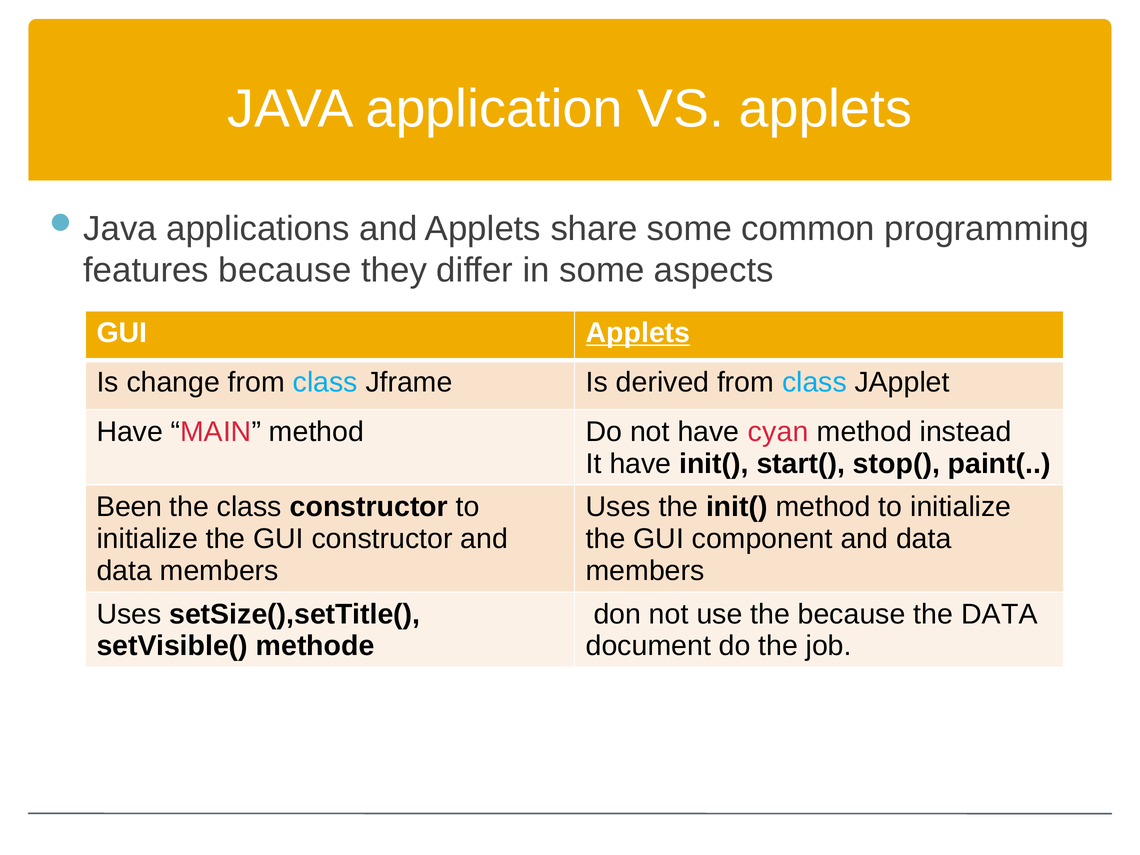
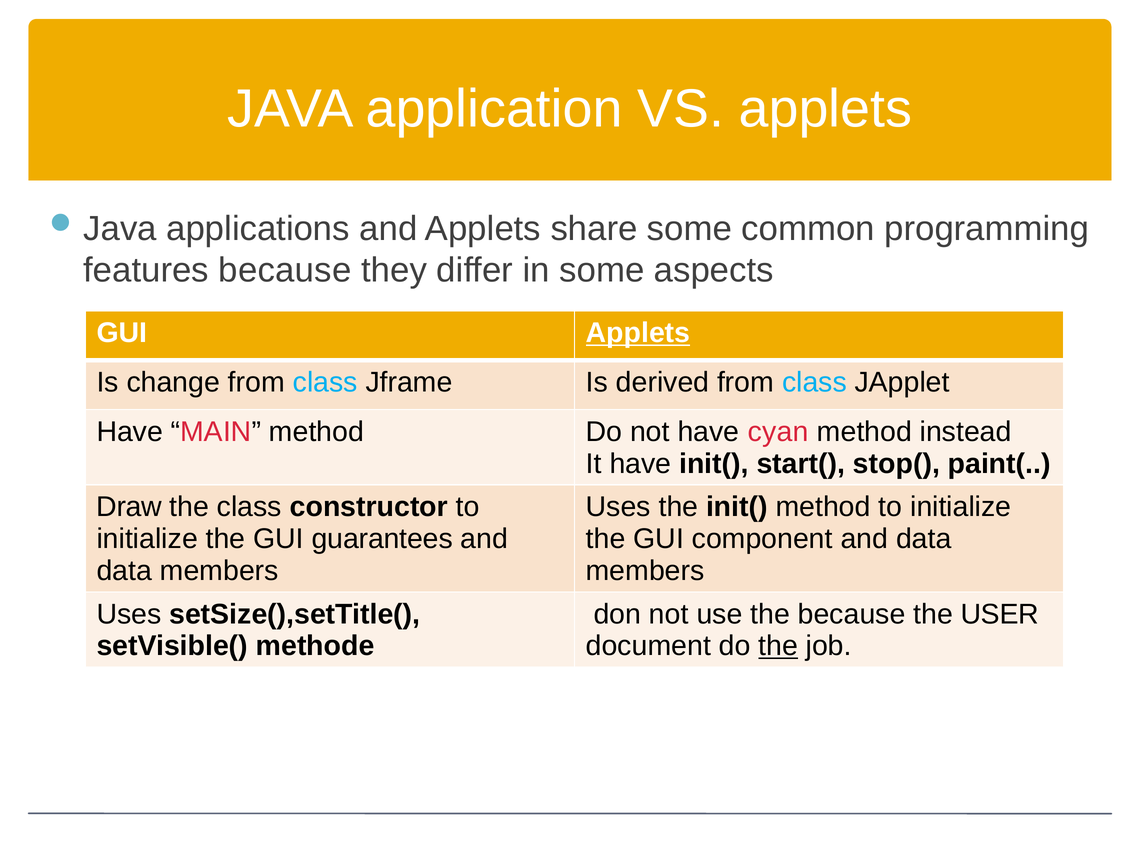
Been: Been -> Draw
GUI constructor: constructor -> guarantees
the DATA: DATA -> USER
the at (778, 646) underline: none -> present
